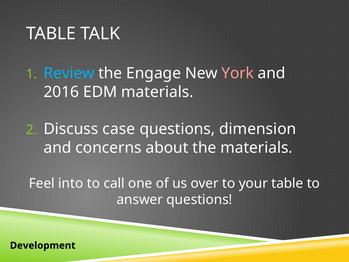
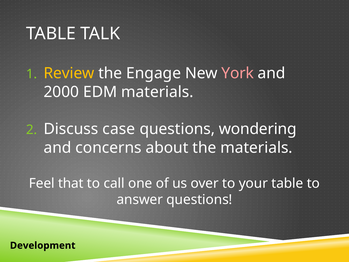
Review colour: light blue -> yellow
2016: 2016 -> 2000
dimension: dimension -> wondering
into: into -> that
